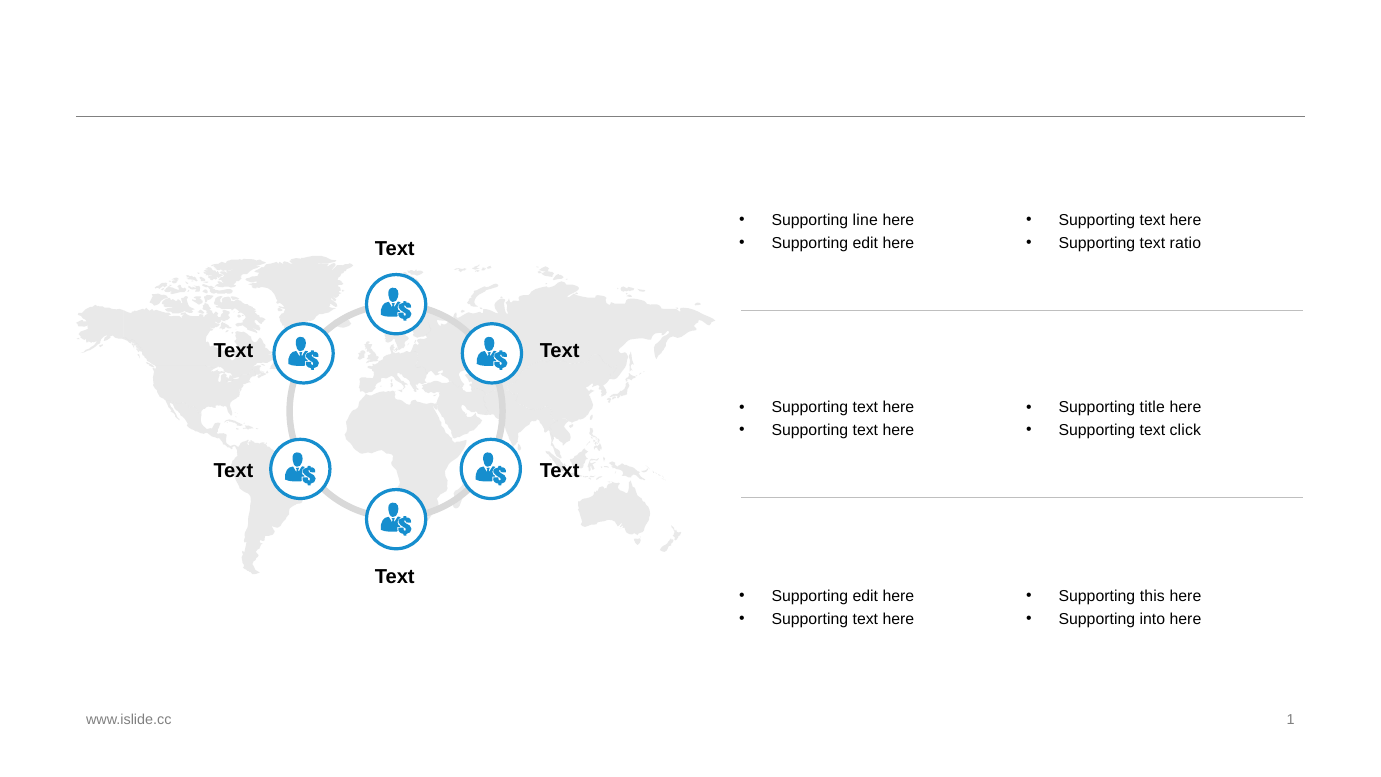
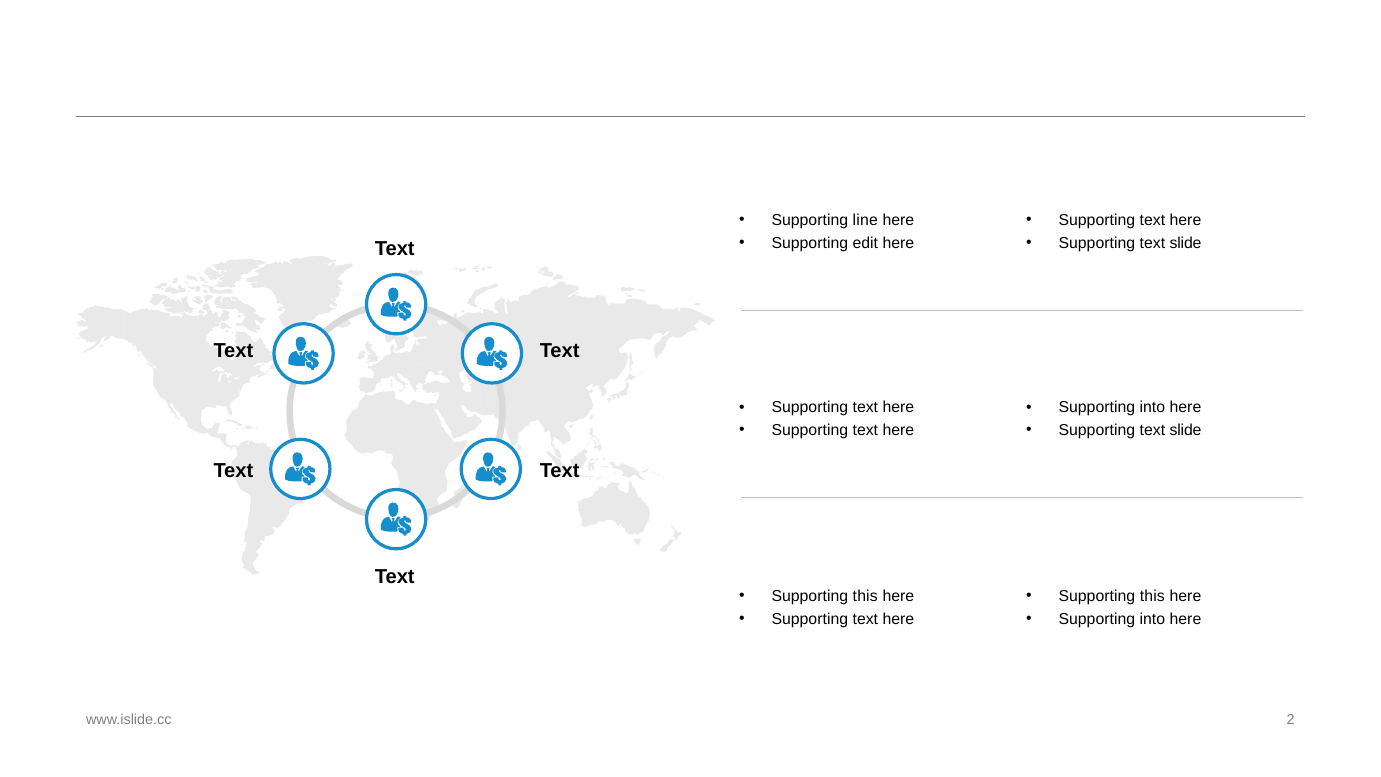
ratio at (1185, 243): ratio -> slide
title at (1152, 408): title -> into
click at (1185, 430): click -> slide
edit at (865, 596): edit -> this
1: 1 -> 2
